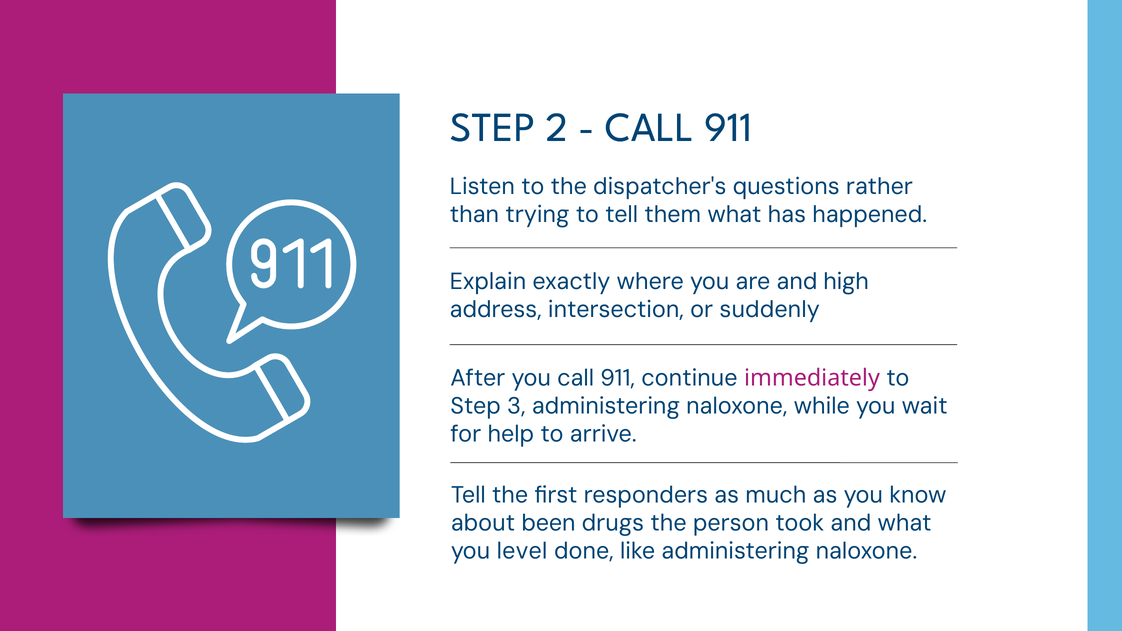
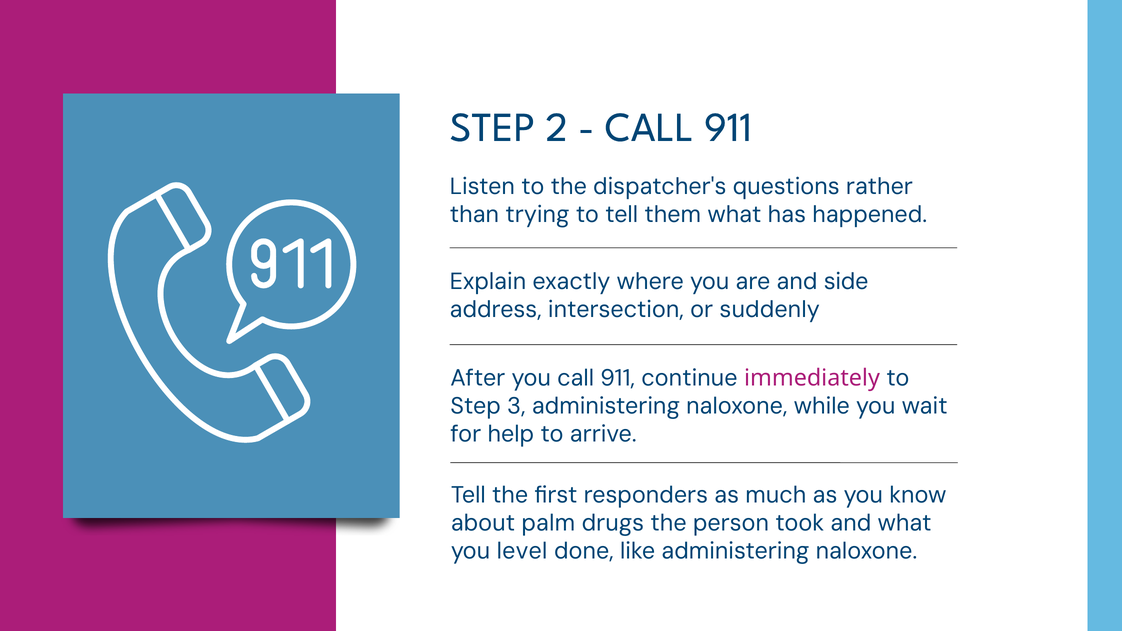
high: high -> side
been: been -> palm
